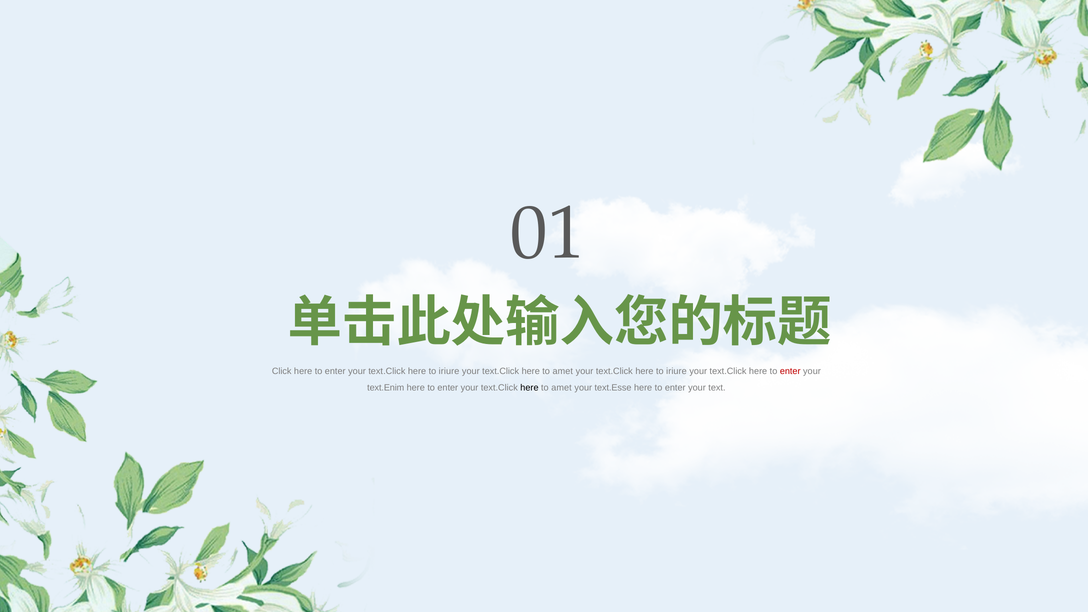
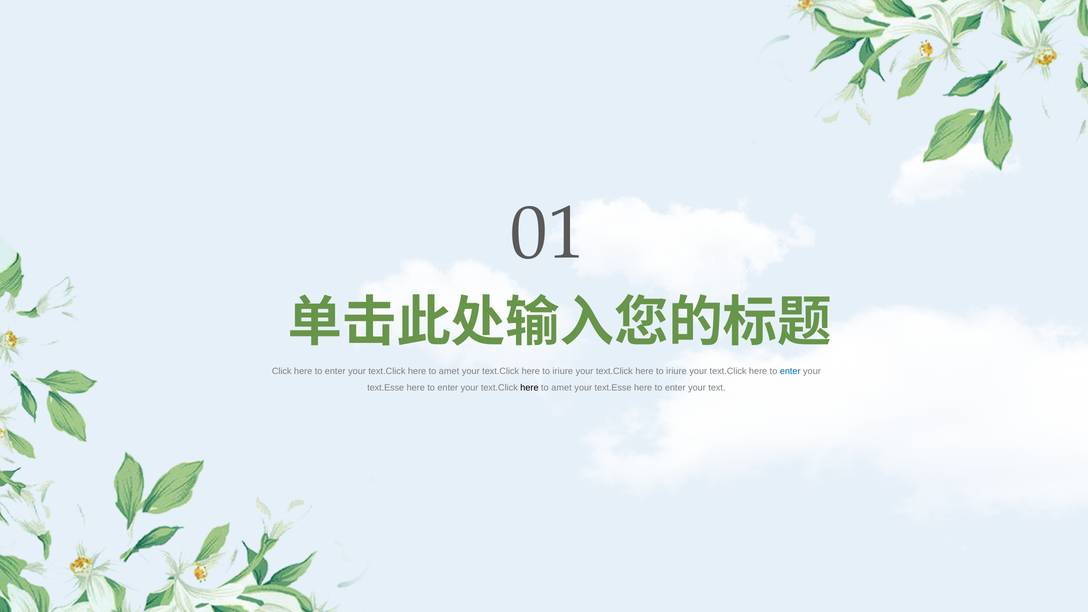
iriure at (449, 371): iriure -> amet
amet at (563, 371): amet -> iriure
enter at (790, 371) colour: red -> blue
text.Enim at (386, 388): text.Enim -> text.Esse
